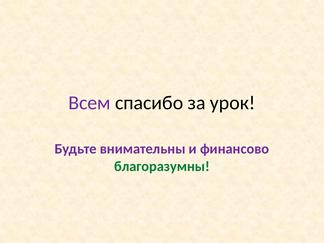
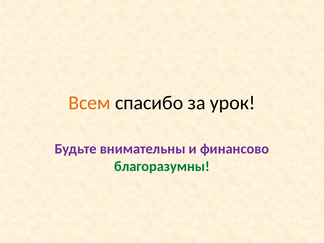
Всем colour: purple -> orange
